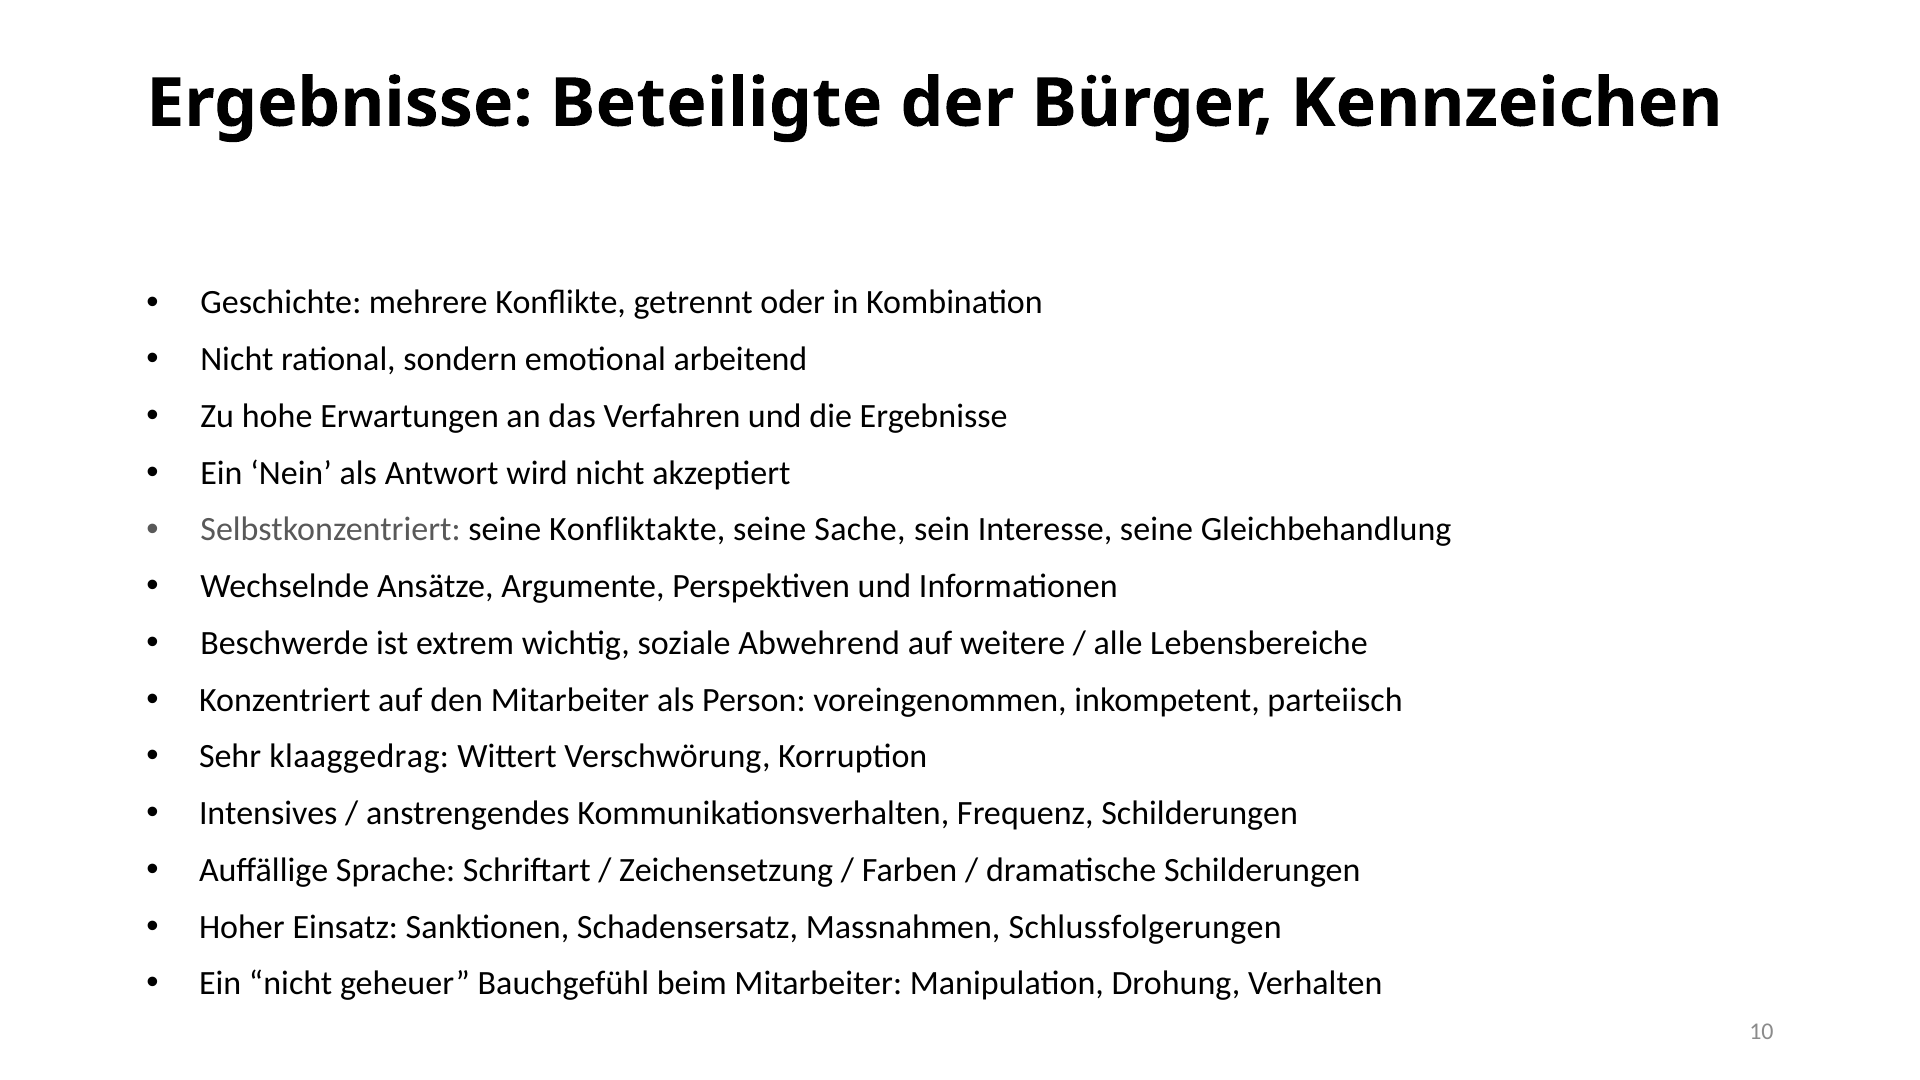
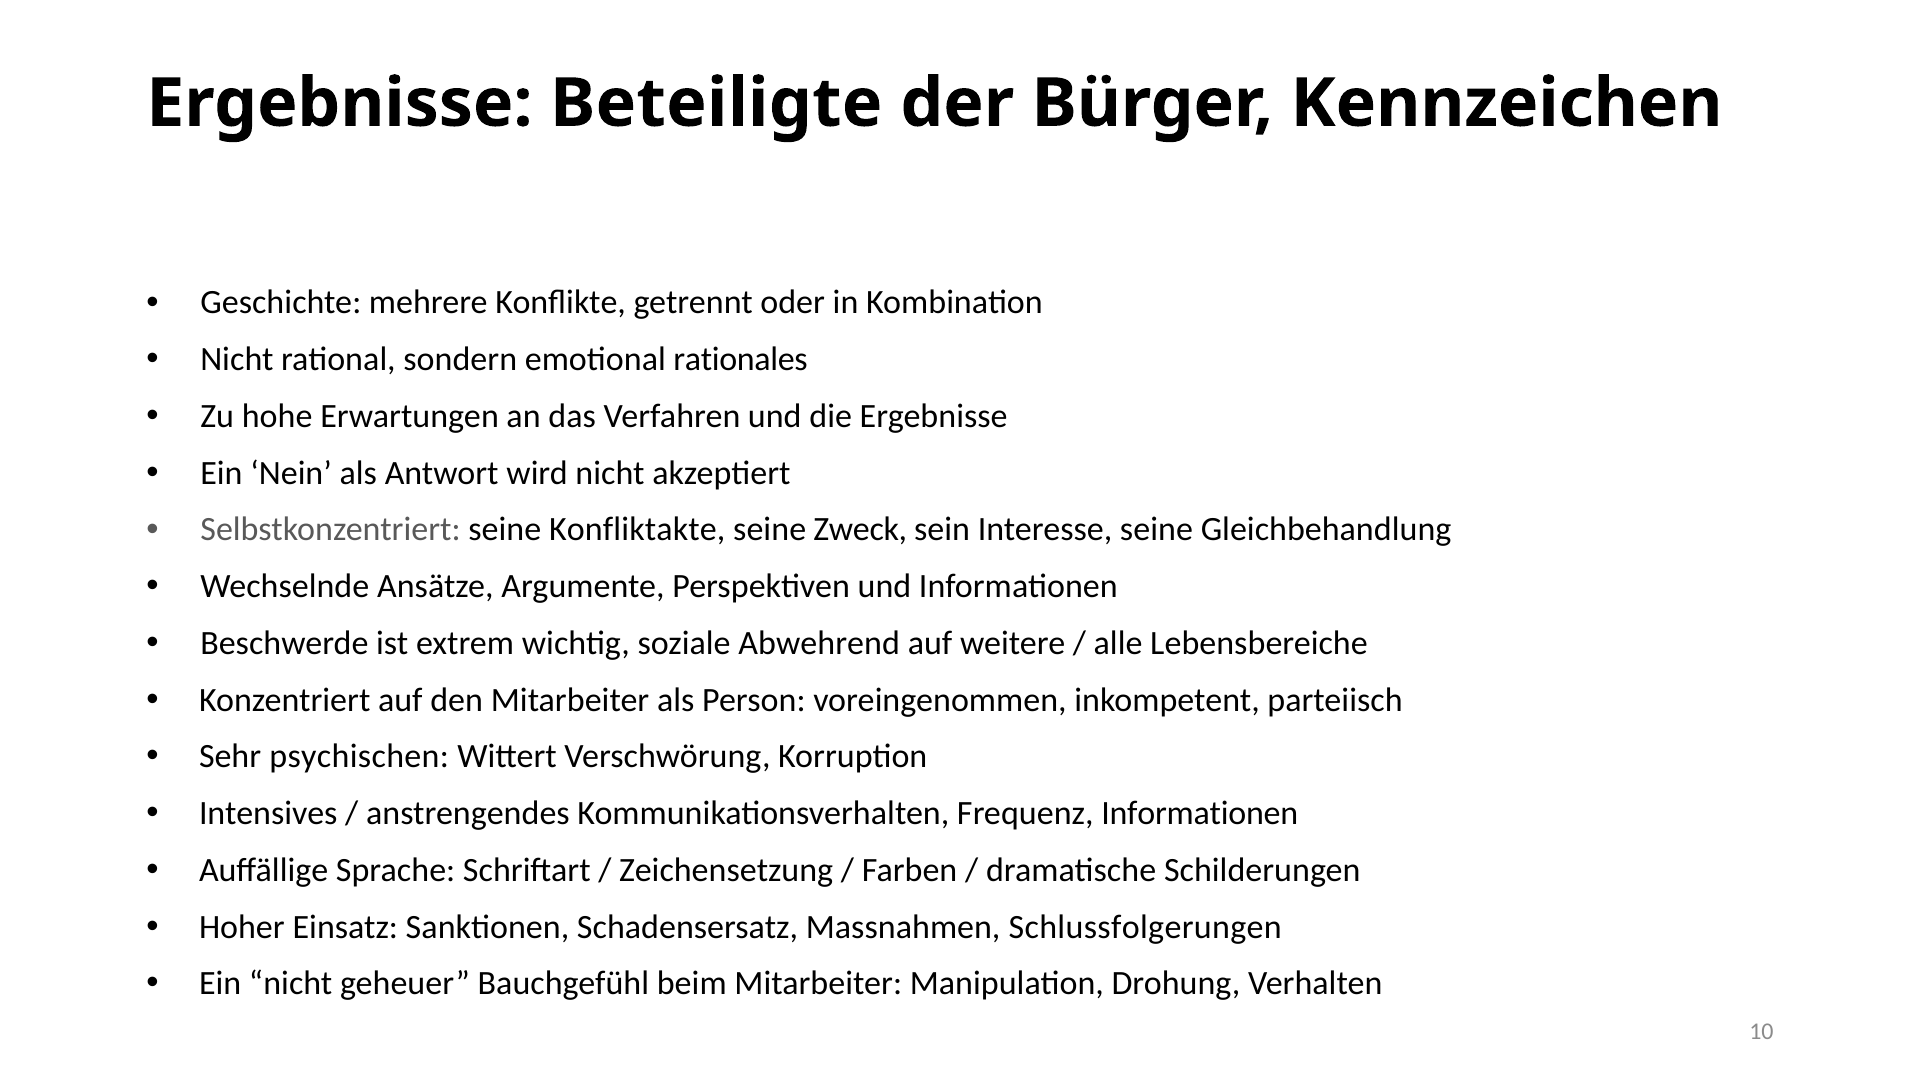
arbeitend: arbeitend -> rationales
Sache: Sache -> Zweck
klaaggedrag: klaaggedrag -> psychischen
Frequenz Schilderungen: Schilderungen -> Informationen
